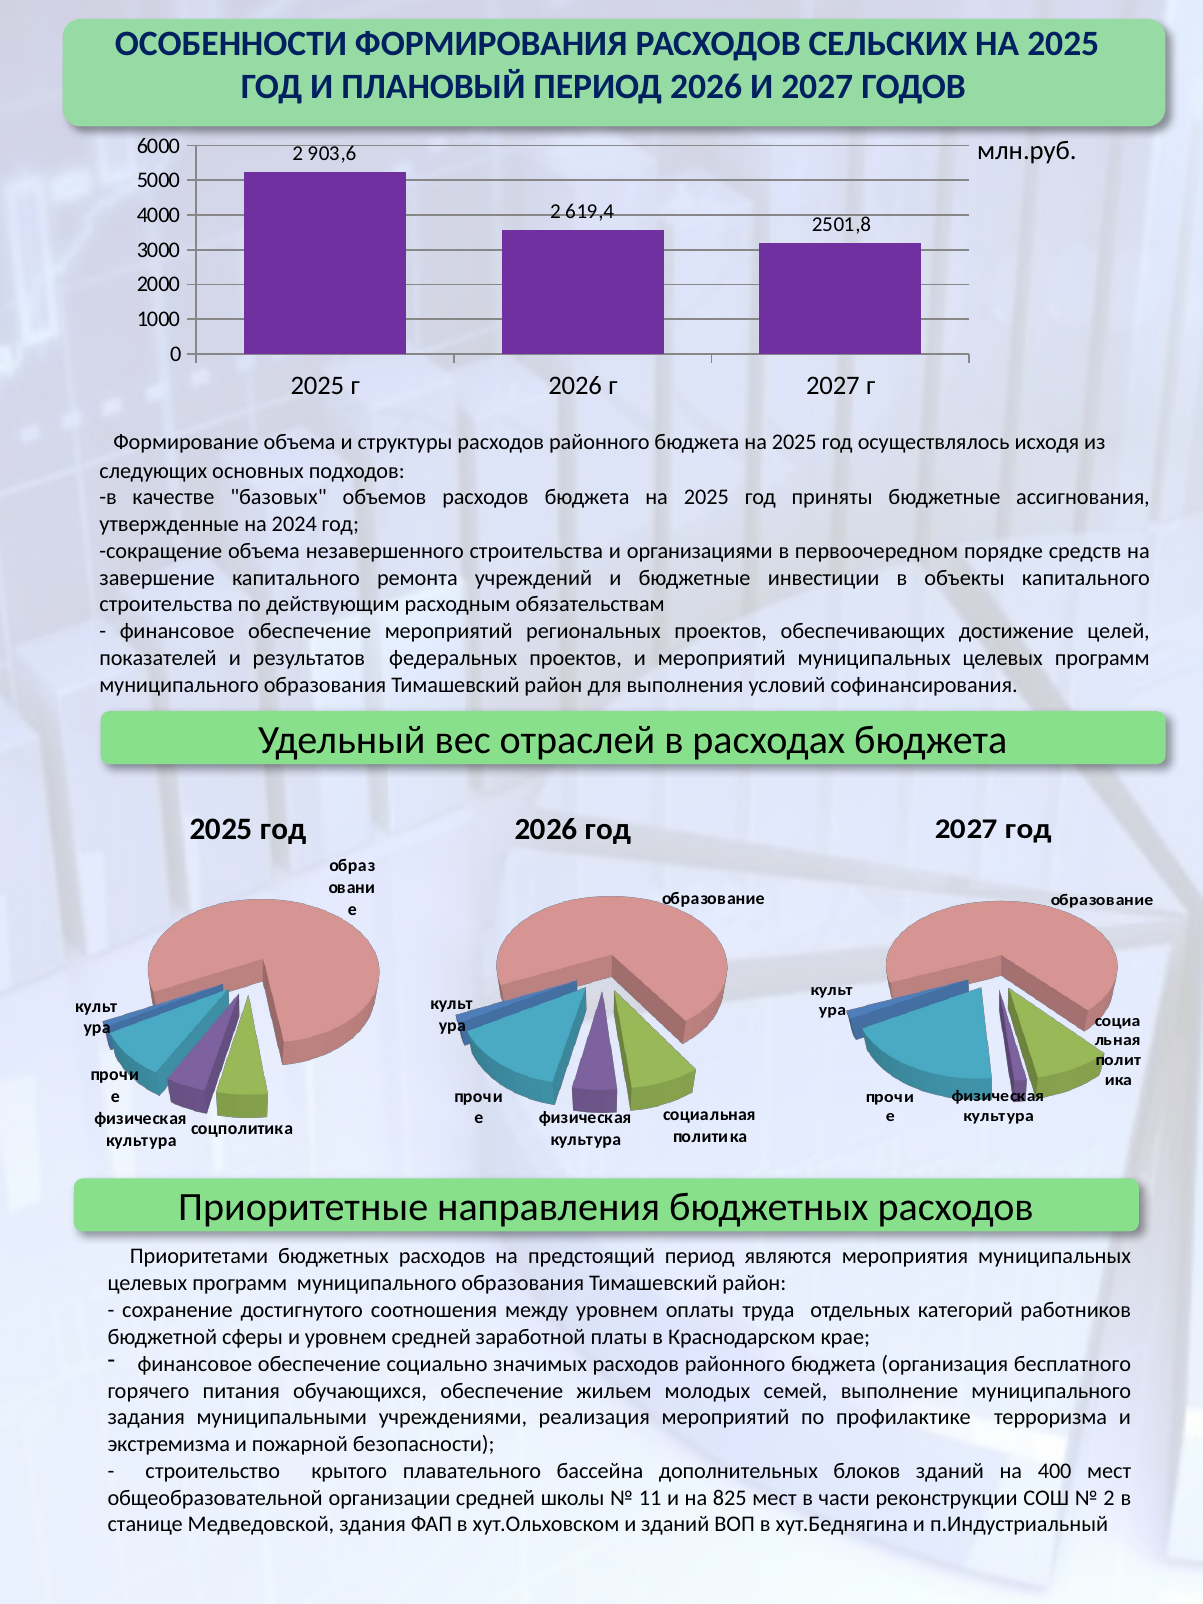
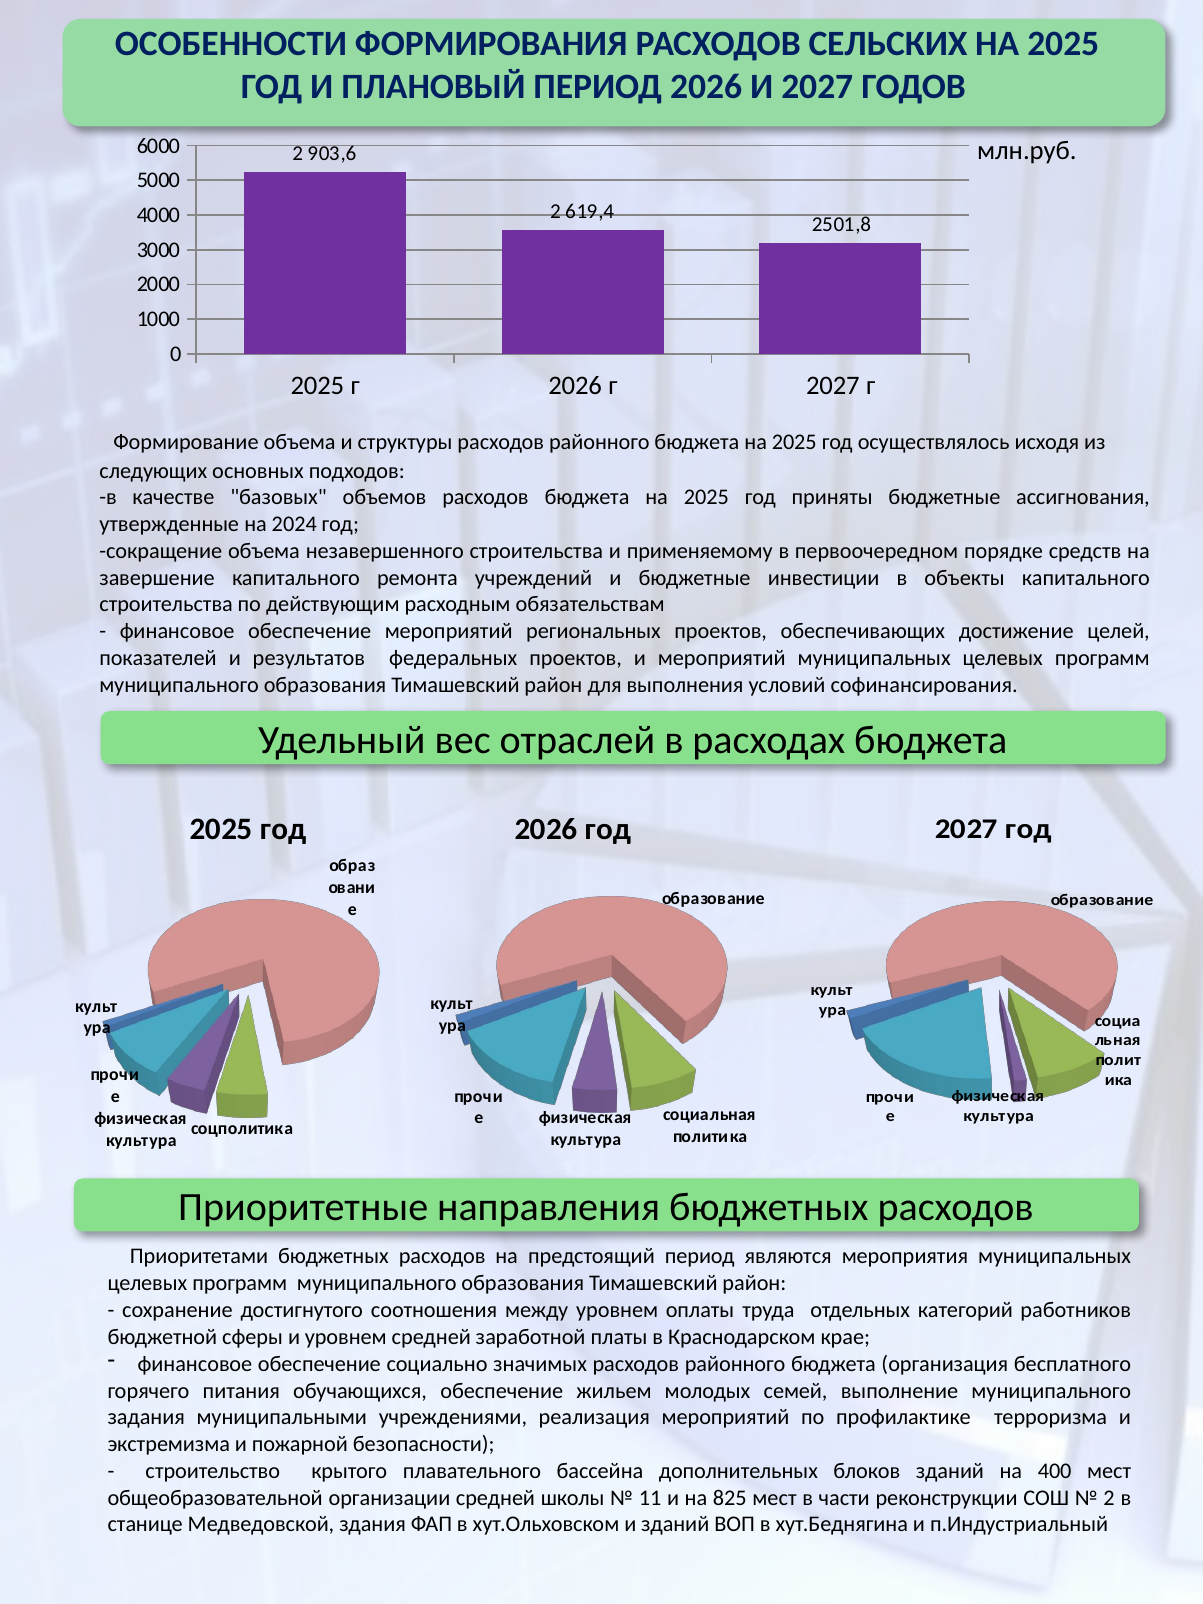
организациями: организациями -> применяемому
